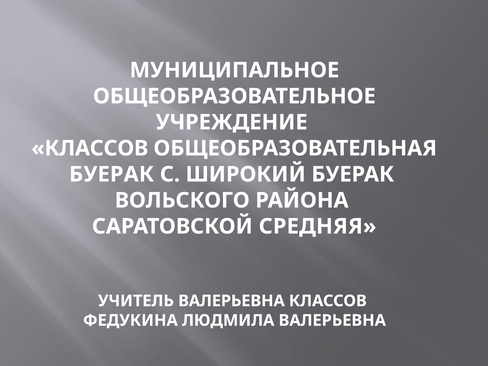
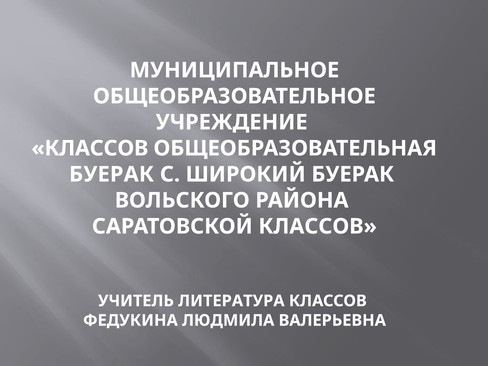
САРАТОВСКОЙ СРЕДНЯЯ: СРЕДНЯЯ -> КЛАССОВ
УЧИТЕЛЬ ВАЛЕРЬЕВНА: ВАЛЕРЬЕВНА -> ЛИТЕРАТУРА
